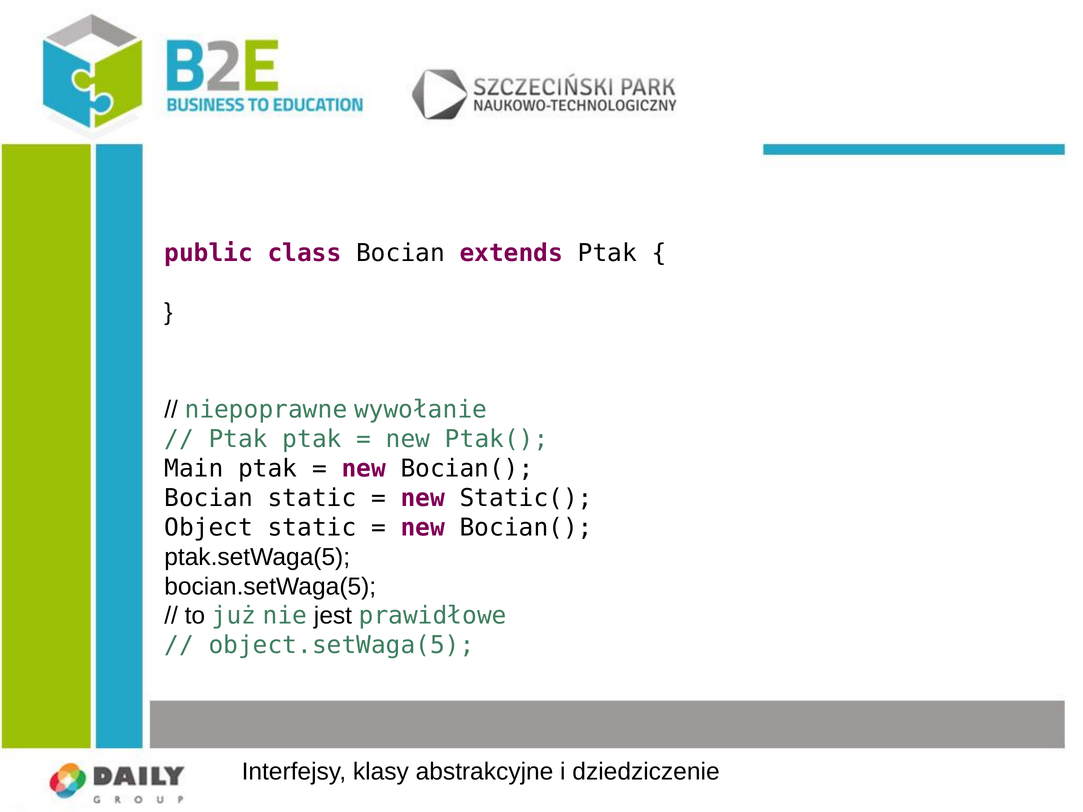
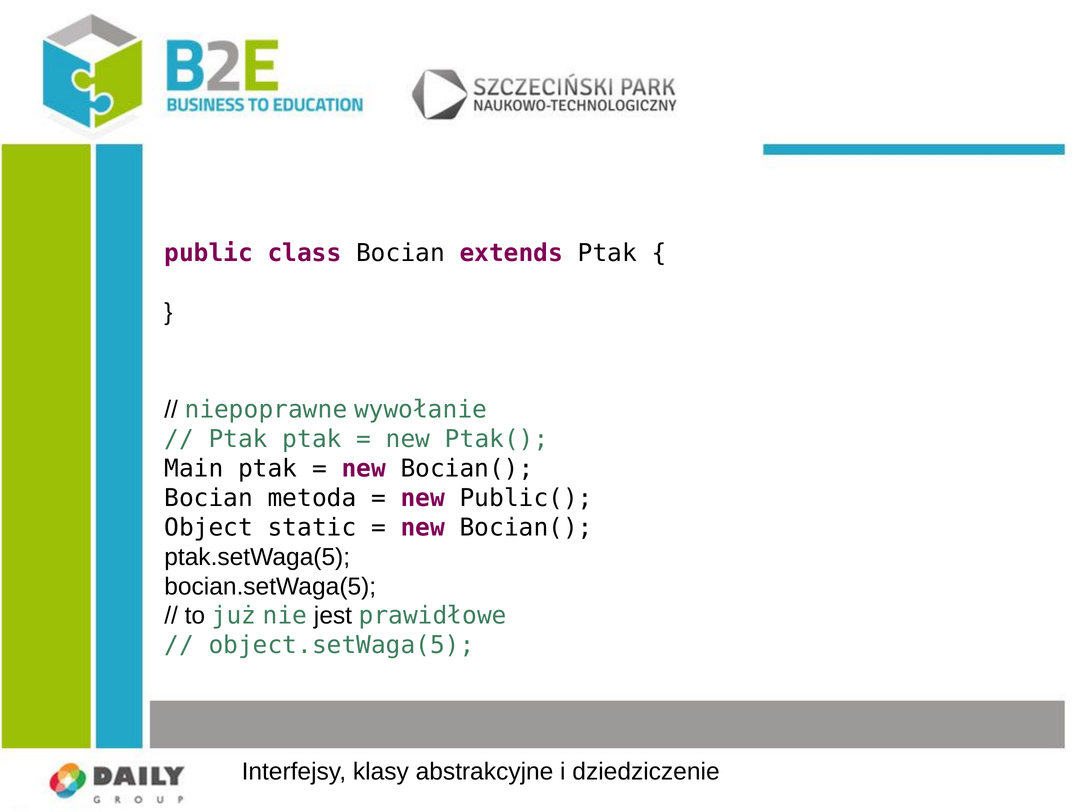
Bocian static: static -> metoda
Static(: Static( -> Public(
